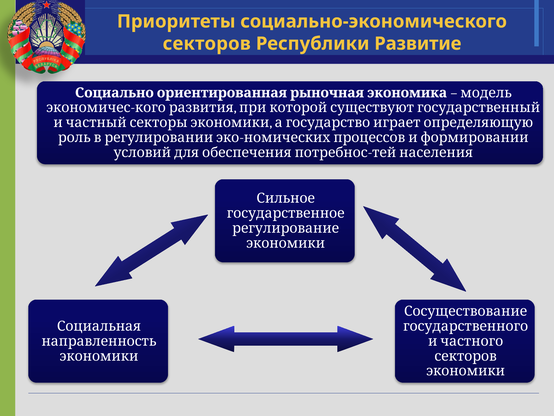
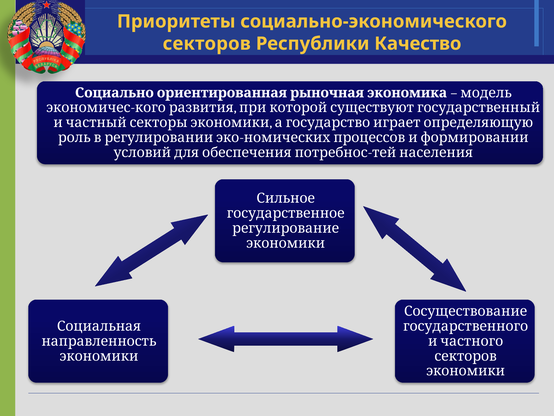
Развитие: Развитие -> Качество
